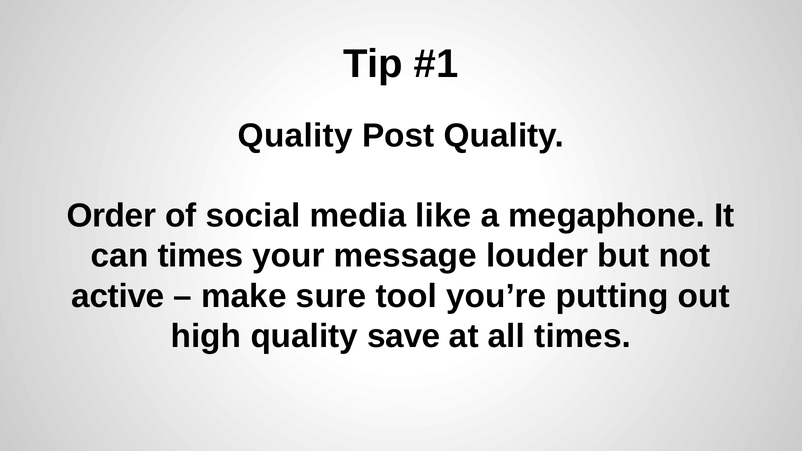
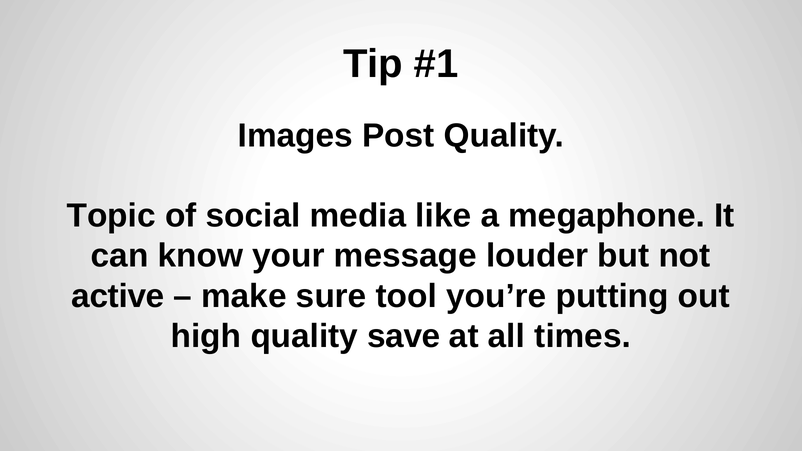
Quality at (295, 136): Quality -> Images
Order: Order -> Topic
can times: times -> know
